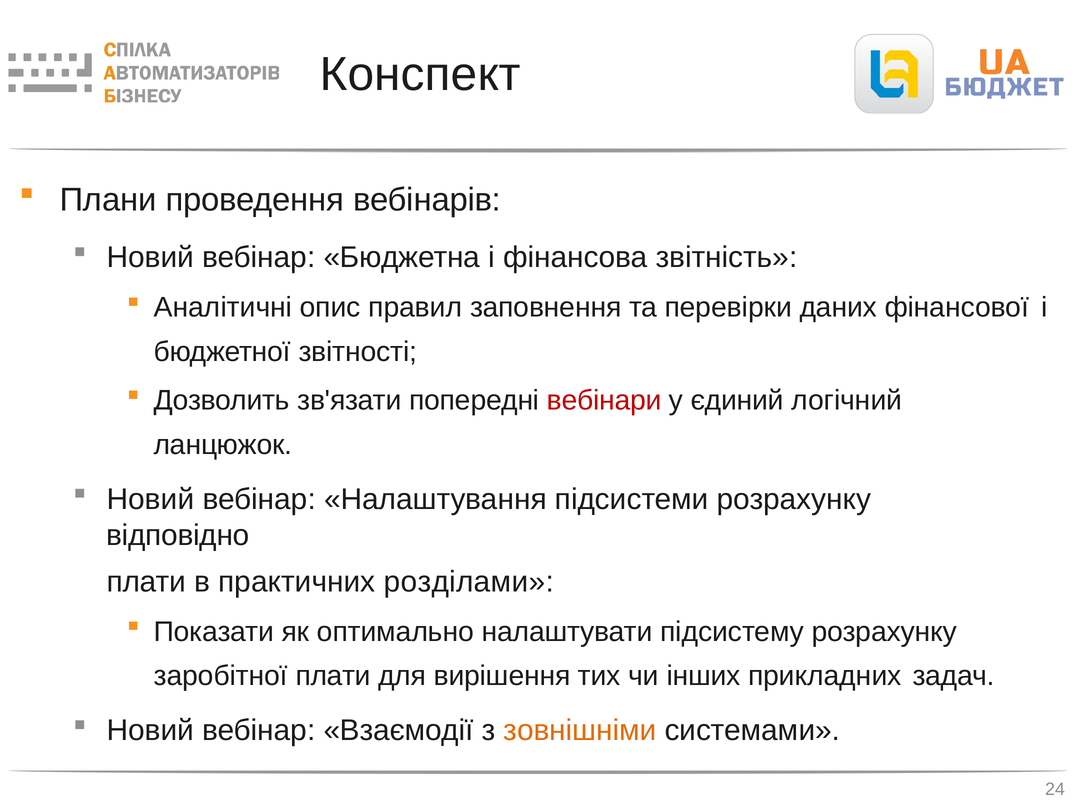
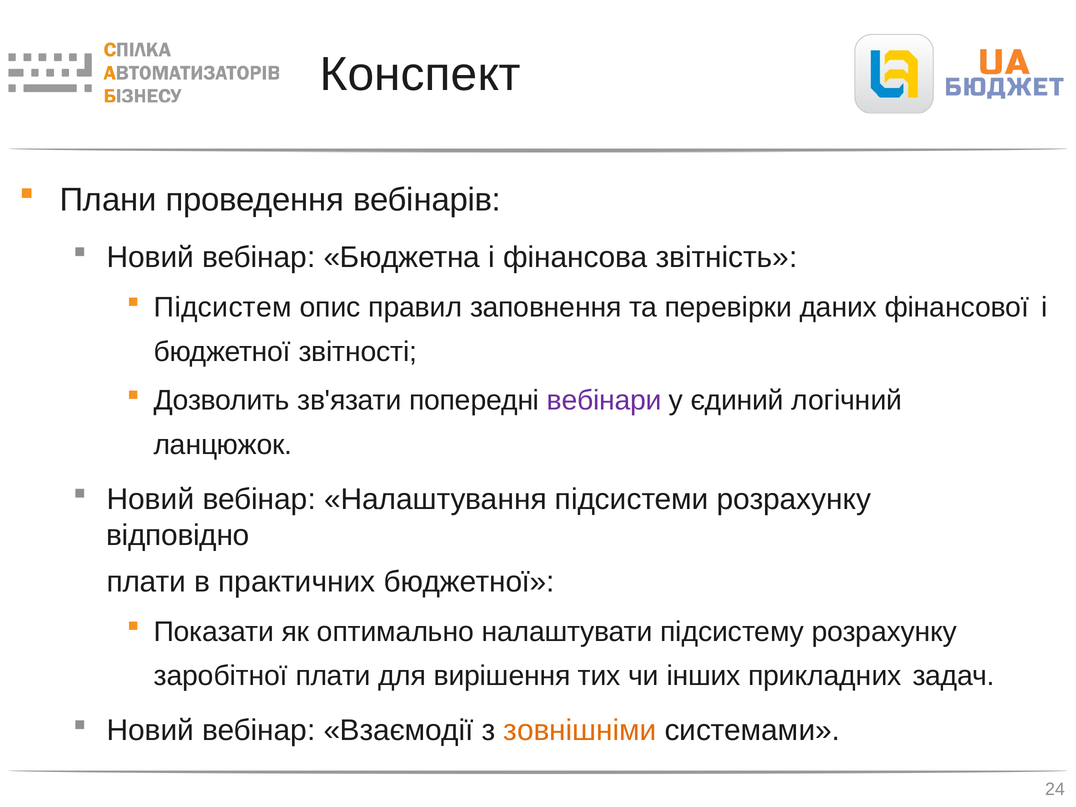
Аналітичні: Аналітичні -> Підсистем
вебінари colour: red -> purple
практичних розділами: розділами -> бюджетної
